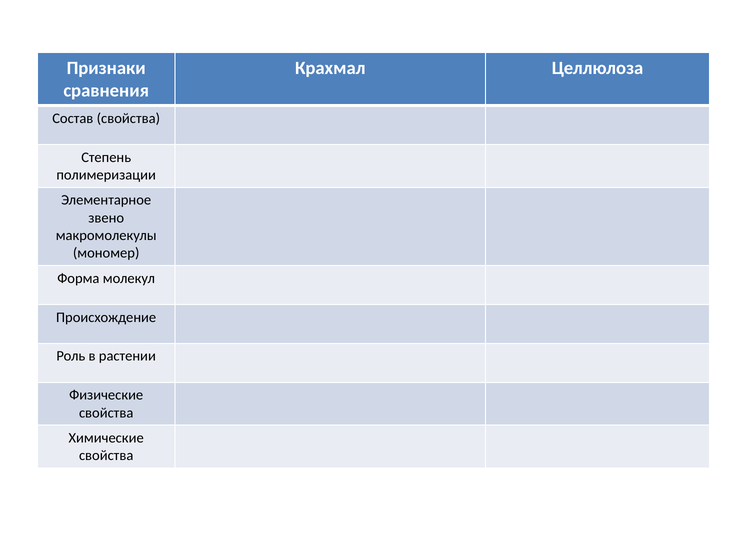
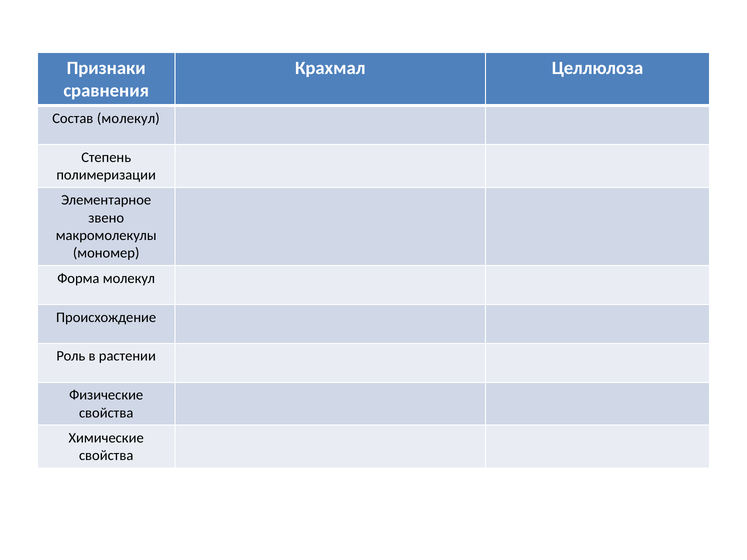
Состав свойства: свойства -> молекул
